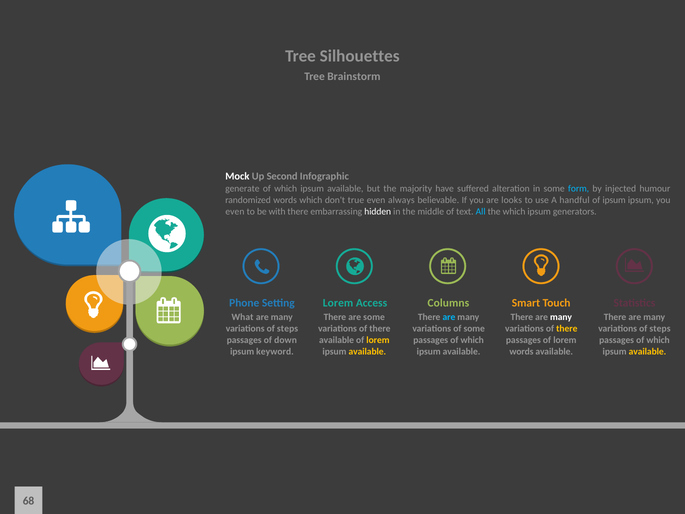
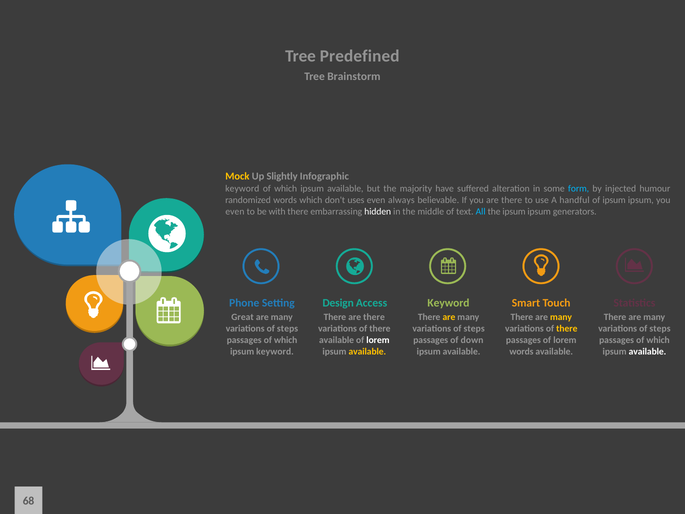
Silhouettes: Silhouettes -> Predefined
Mock colour: white -> yellow
Second: Second -> Slightly
generate at (242, 188): generate -> keyword
true: true -> uses
you are looks: looks -> there
the which: which -> ipsum
Setting Lorem: Lorem -> Design
Access Columns: Columns -> Keyword
What: What -> Great
There are some: some -> there
are at (449, 317) colour: light blue -> yellow
many at (561, 317) colour: white -> yellow
some at (474, 329): some -> steps
down at (286, 340): down -> which
lorem at (378, 340) colour: yellow -> white
which at (472, 340): which -> down
available at (647, 351) colour: yellow -> white
